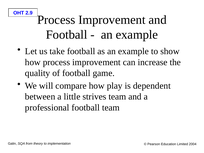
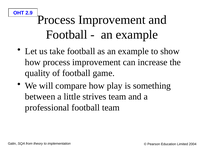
dependent: dependent -> something
